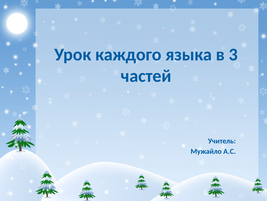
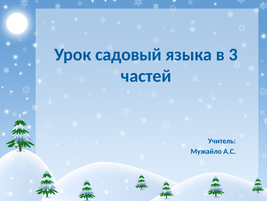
каждого: каждого -> садовый
